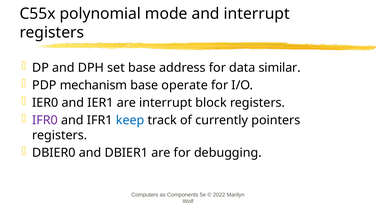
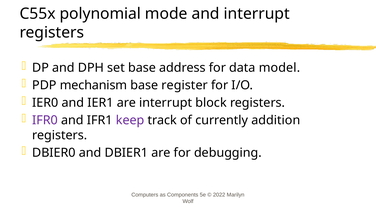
similar: similar -> model
operate: operate -> register
keep colour: blue -> purple
pointers: pointers -> addition
